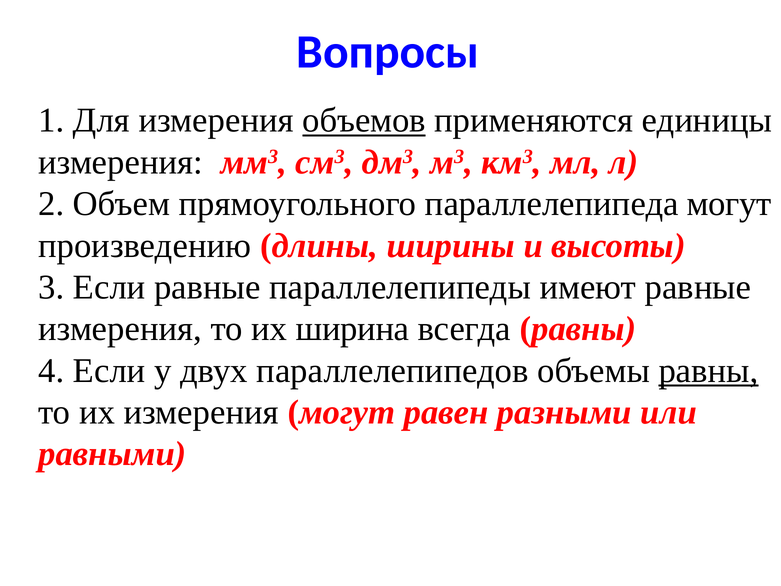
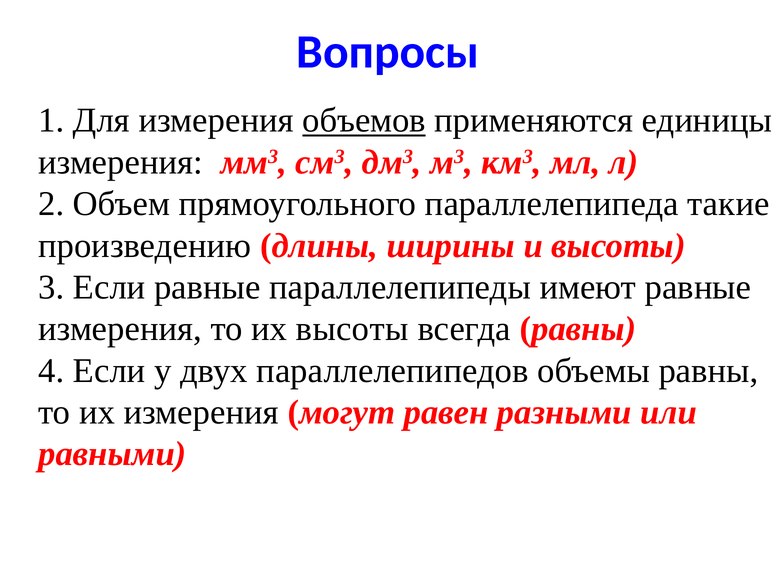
параллелепипеда могут: могут -> такие
их ширина: ширина -> высоты
равны at (708, 370) underline: present -> none
